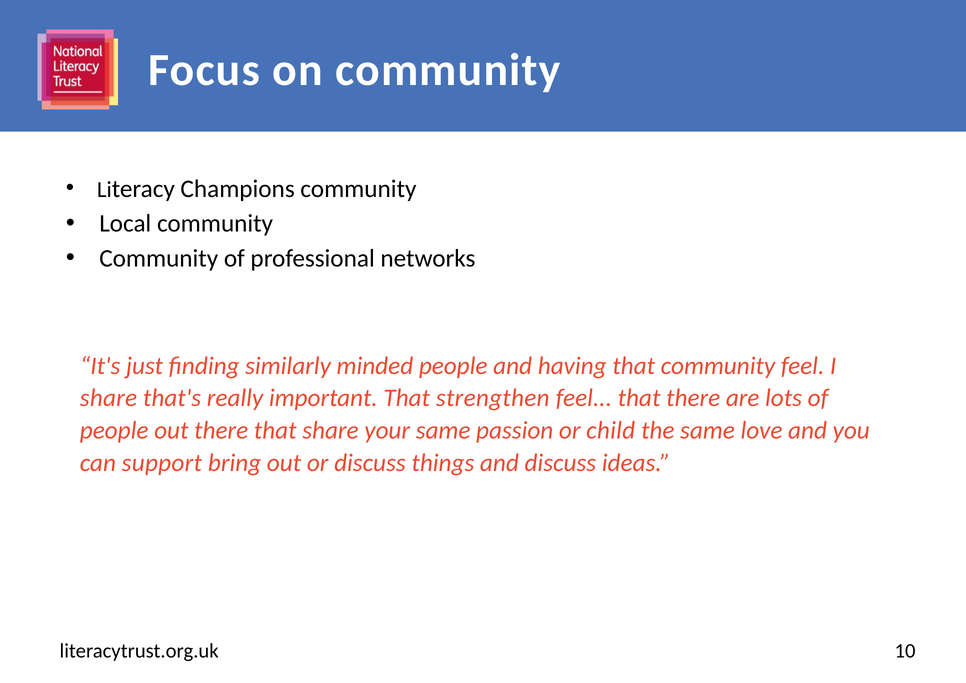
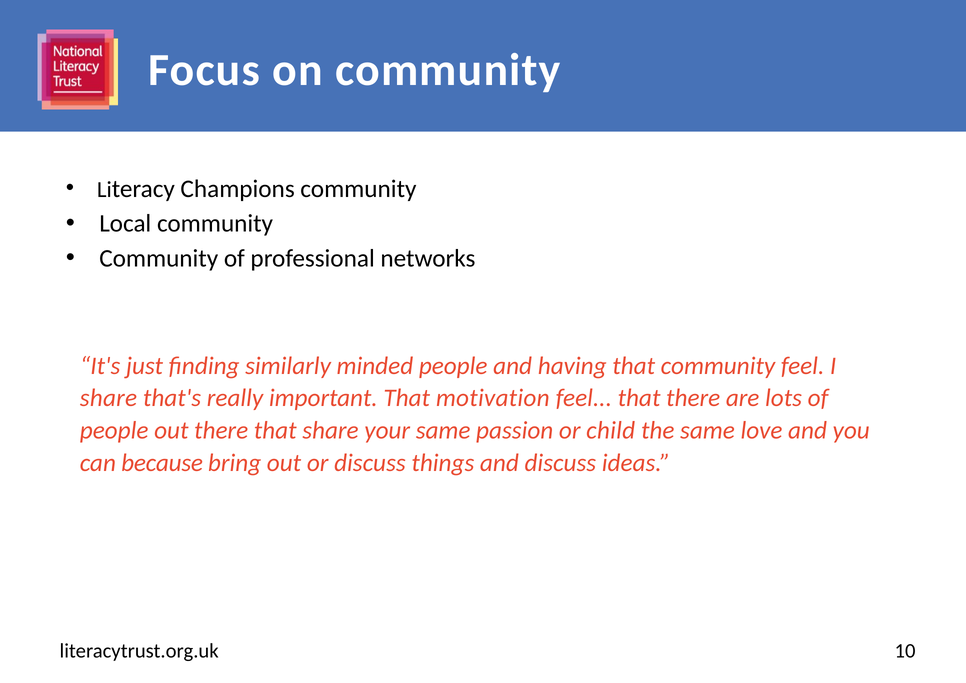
strengthen: strengthen -> motivation
support: support -> because
